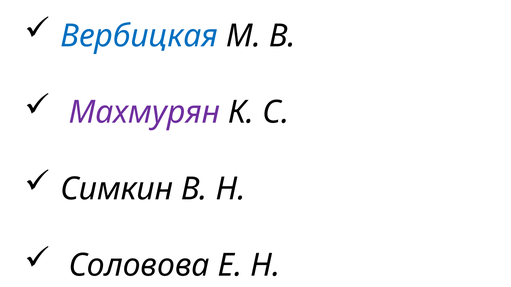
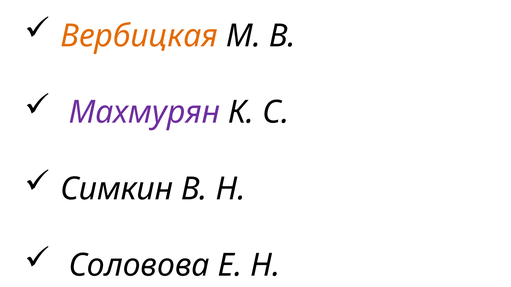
Вербицкая colour: blue -> orange
